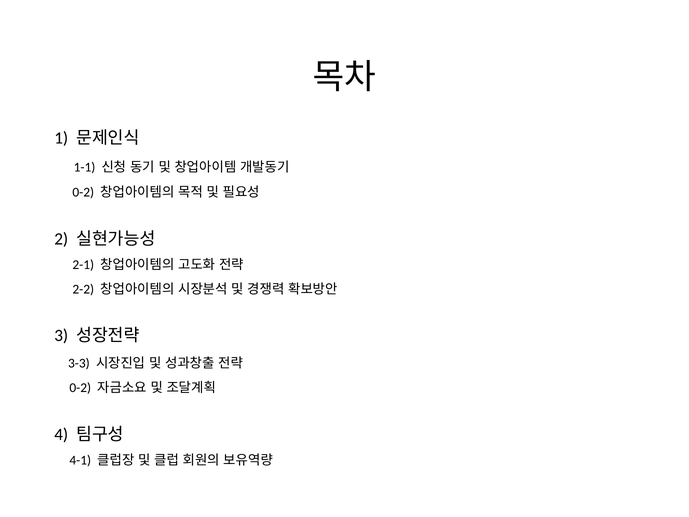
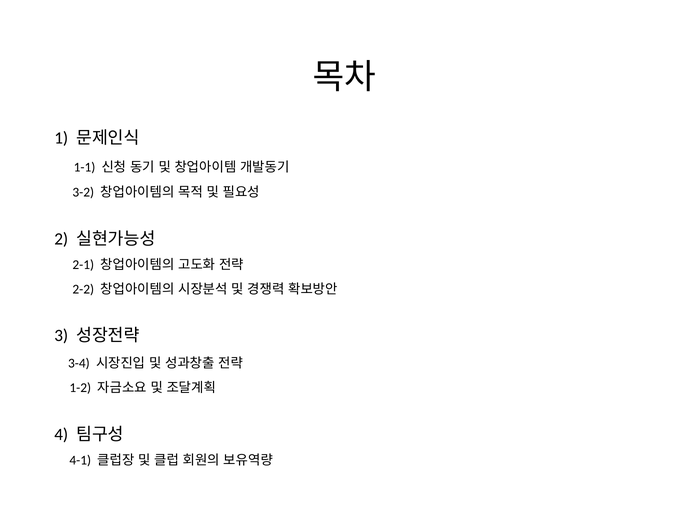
0-2 at (83, 192): 0-2 -> 3-2
3-3: 3-3 -> 3-4
0-2 at (80, 388): 0-2 -> 1-2
